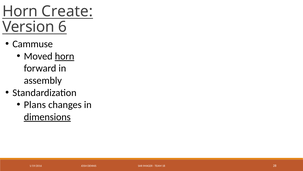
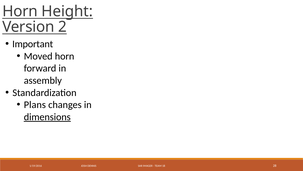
Create: Create -> Height
6: 6 -> 2
Cammuse: Cammuse -> Important
horn at (65, 56) underline: present -> none
